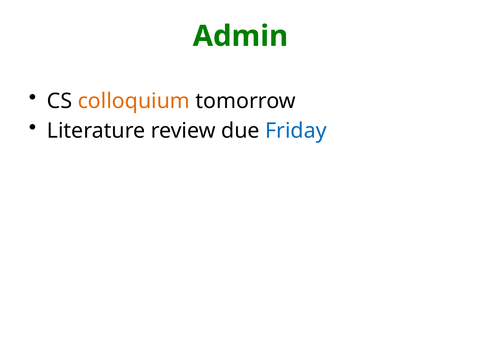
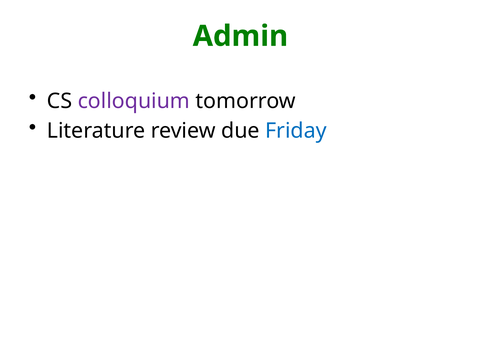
colloquium colour: orange -> purple
